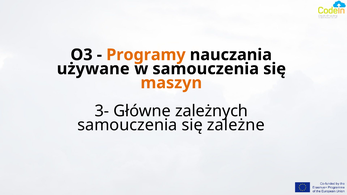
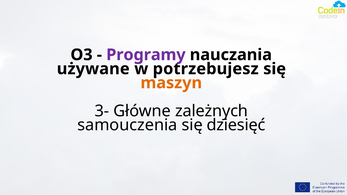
Programy colour: orange -> purple
w samouczenia: samouczenia -> potrzebujesz
zależne: zależne -> dziesięć
